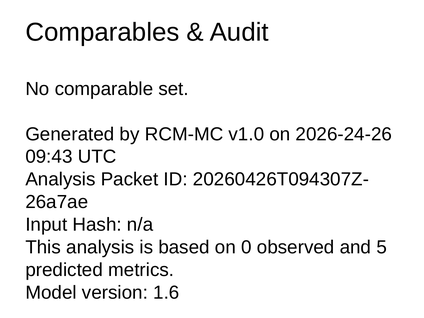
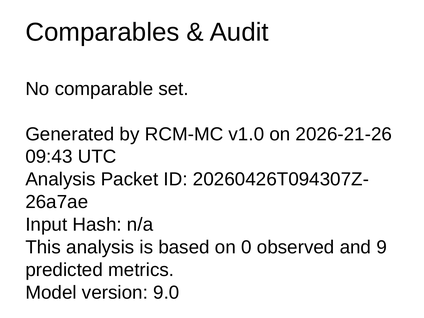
2026-24-26: 2026-24-26 -> 2026-21-26
5: 5 -> 9
1.6: 1.6 -> 9.0
